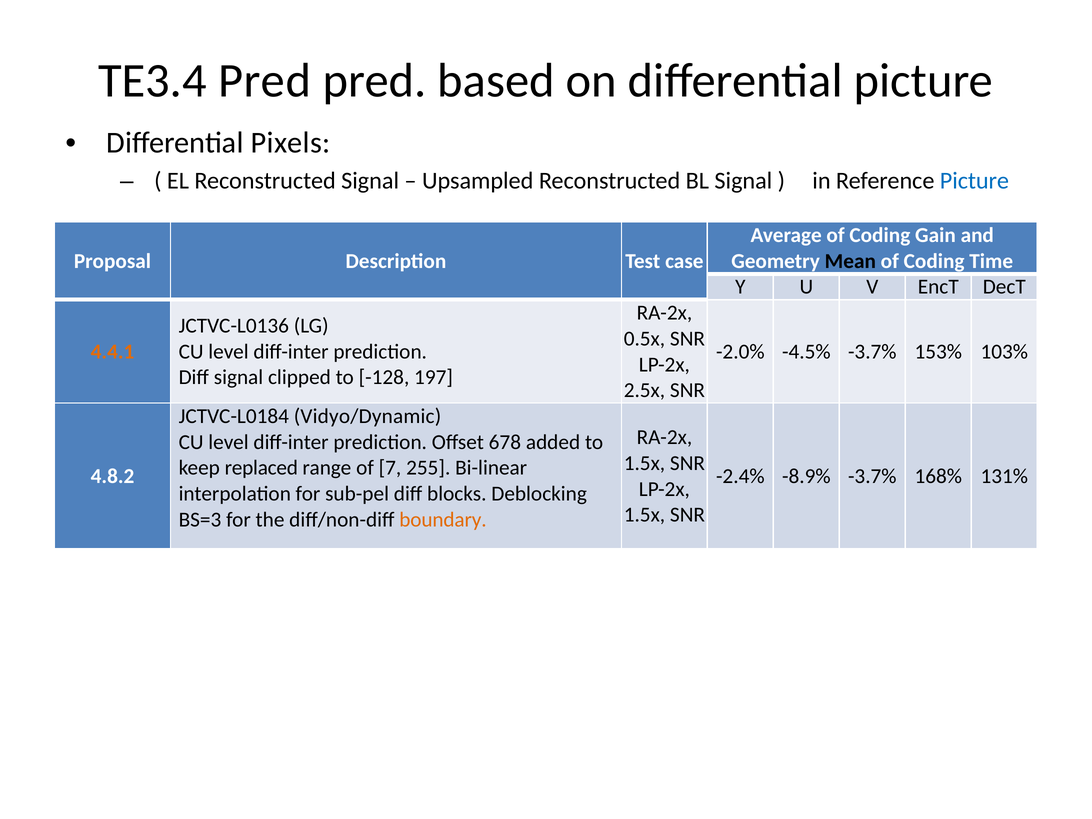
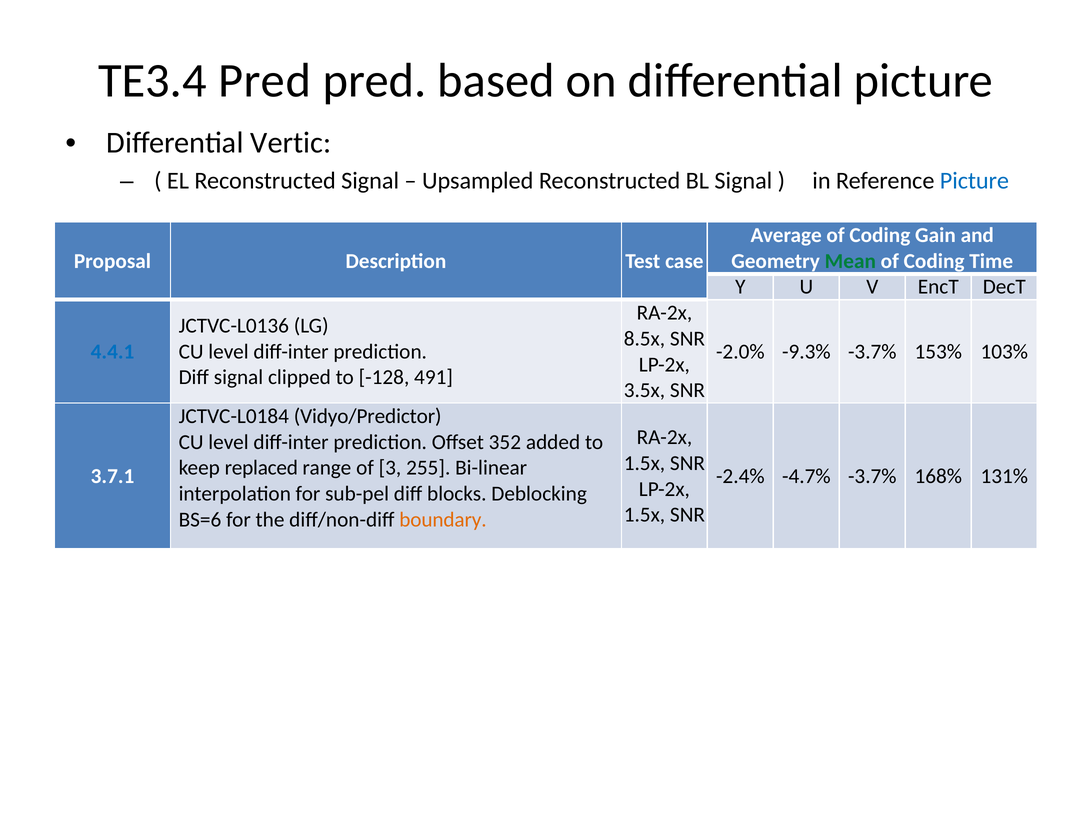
Pixels: Pixels -> Vertic
Mean colour: black -> green
0.5x: 0.5x -> 8.5x
4.4.1 colour: orange -> blue
-4.5%: -4.5% -> -9.3%
197: 197 -> 491
2.5x: 2.5x -> 3.5x
Vidyo/Dynamic: Vidyo/Dynamic -> Vidyo/Predictor
678: 678 -> 352
7: 7 -> 3
4.8.2: 4.8.2 -> 3.7.1
-8.9%: -8.9% -> -4.7%
BS=3: BS=3 -> BS=6
